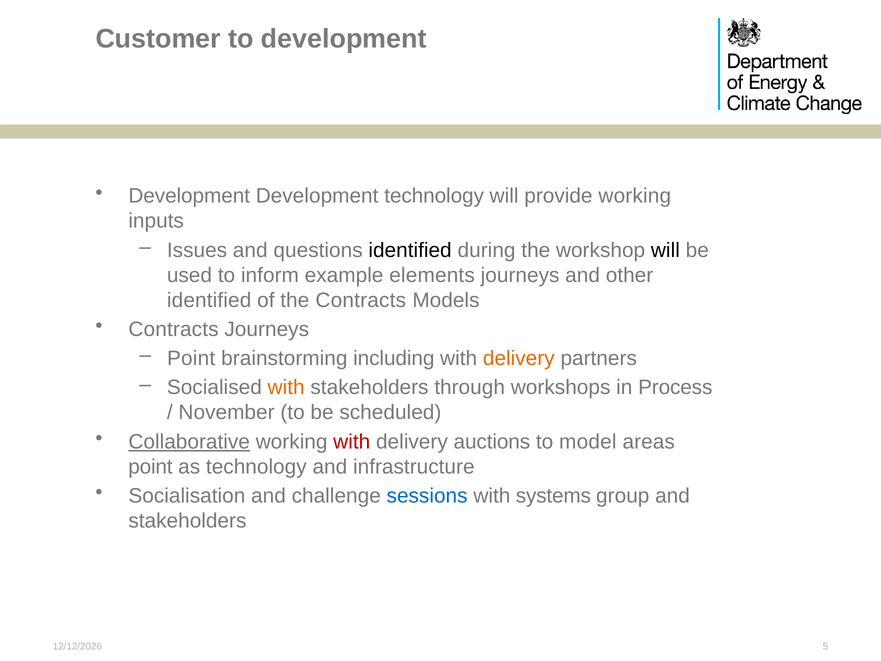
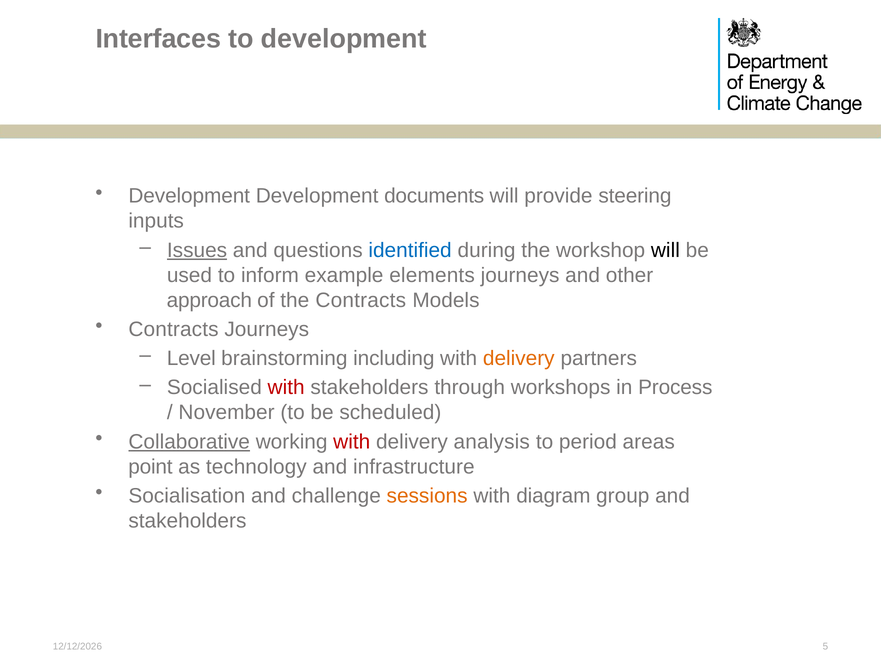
Customer: Customer -> Interfaces
Development technology: technology -> documents
provide working: working -> steering
Issues underline: none -> present
identified at (410, 250) colour: black -> blue
identified at (209, 300): identified -> approach
Point at (191, 358): Point -> Level
with at (286, 387) colour: orange -> red
auctions: auctions -> analysis
model: model -> period
sessions colour: blue -> orange
systems: systems -> diagram
